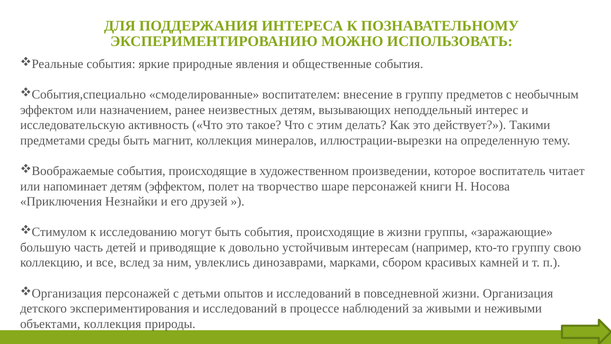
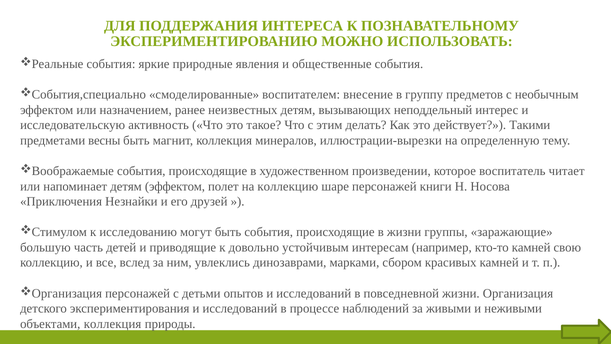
среды: среды -> весны
на творчество: творчество -> коллекцию
кто-то группу: группу -> камней
